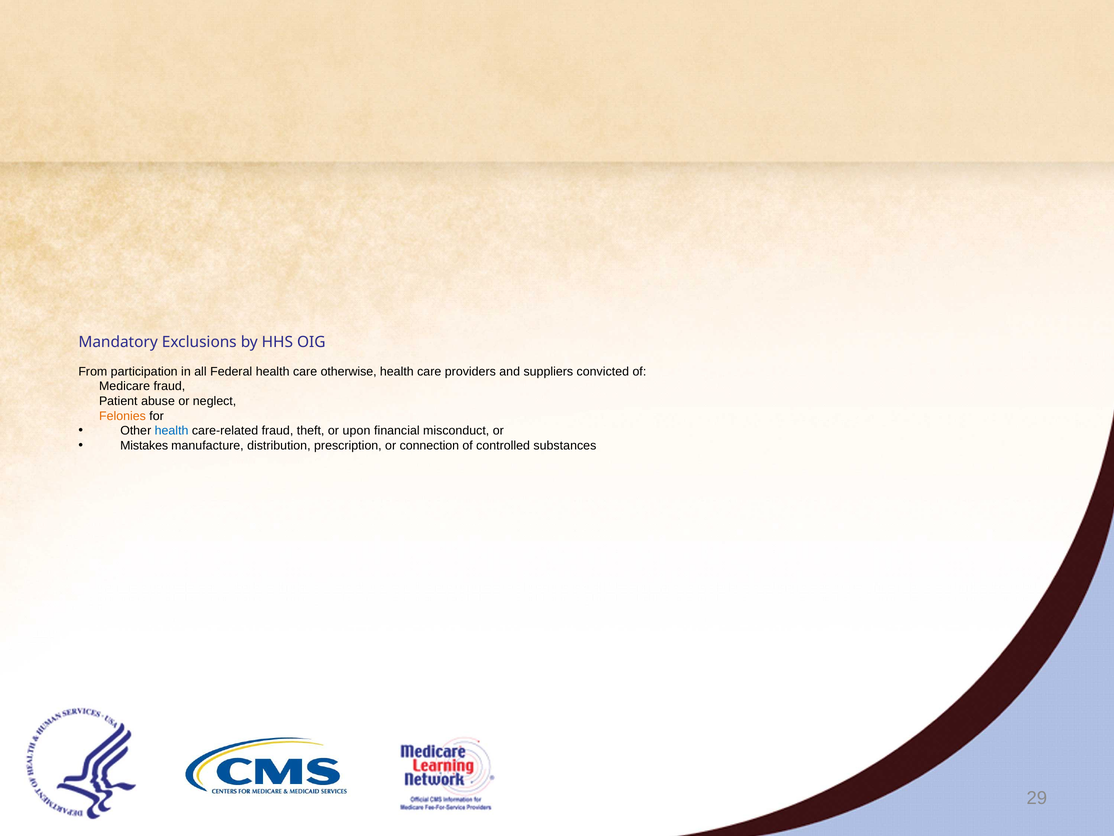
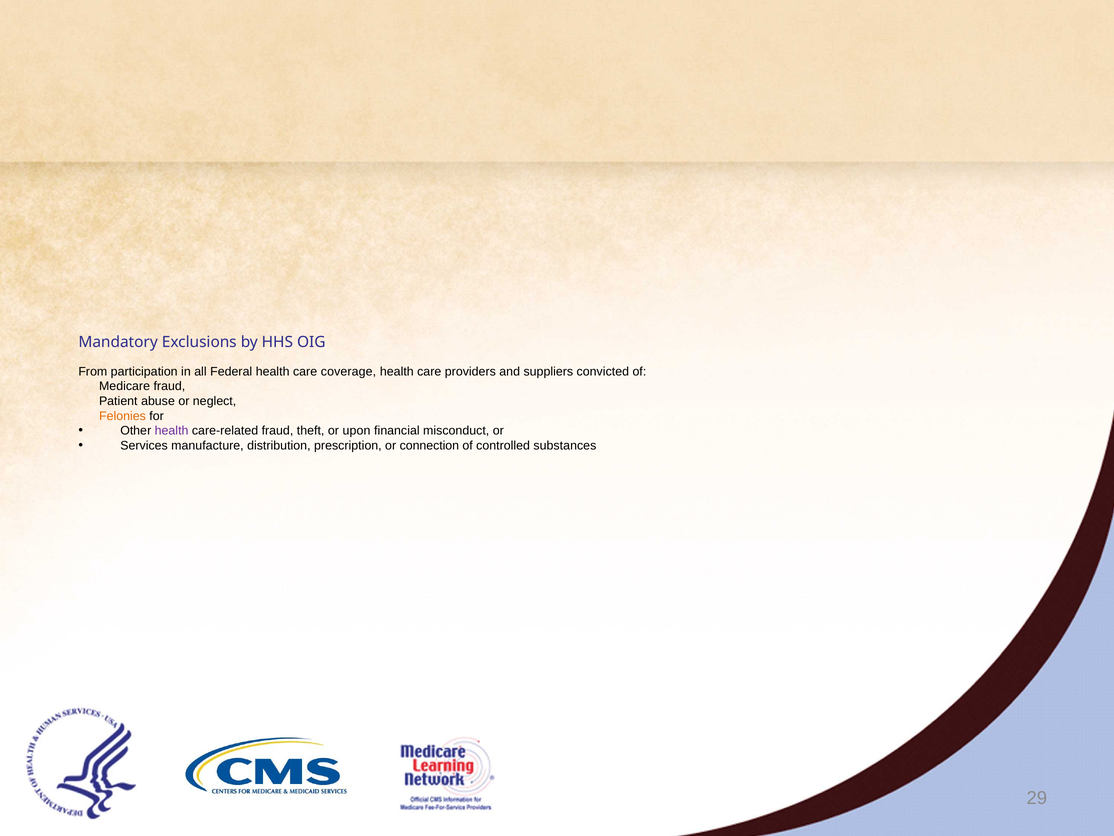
otherwise: otherwise -> coverage
health at (172, 431) colour: blue -> purple
Mistakes: Mistakes -> Services
